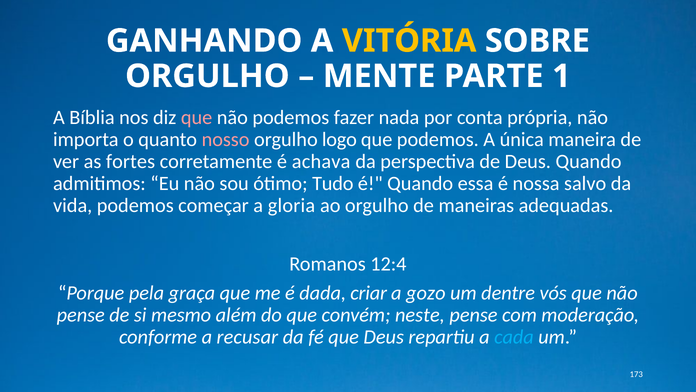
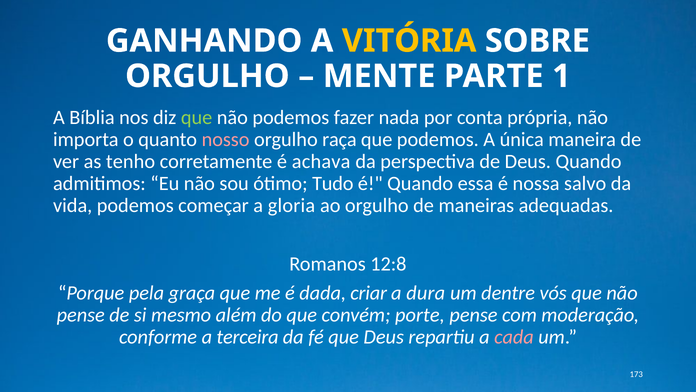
que at (197, 118) colour: pink -> light green
logo: logo -> raça
fortes: fortes -> tenho
12:4: 12:4 -> 12:8
gozo: gozo -> dura
neste: neste -> porte
recusar: recusar -> terceira
cada colour: light blue -> pink
